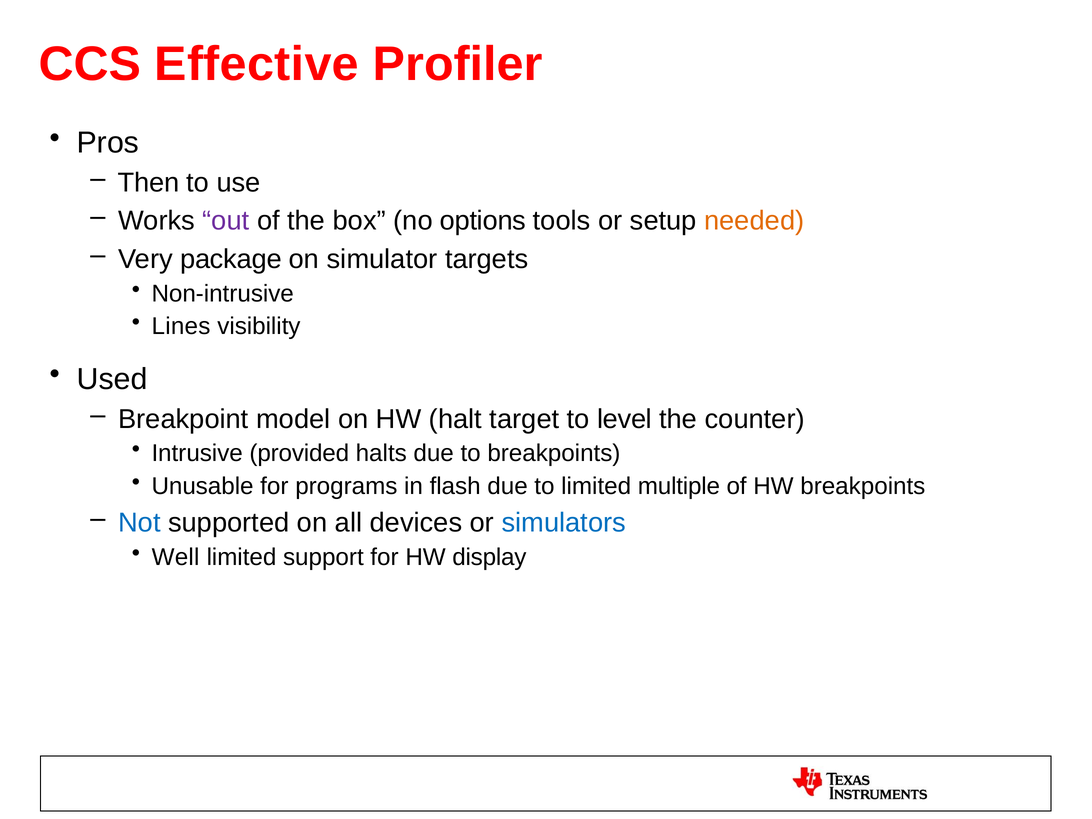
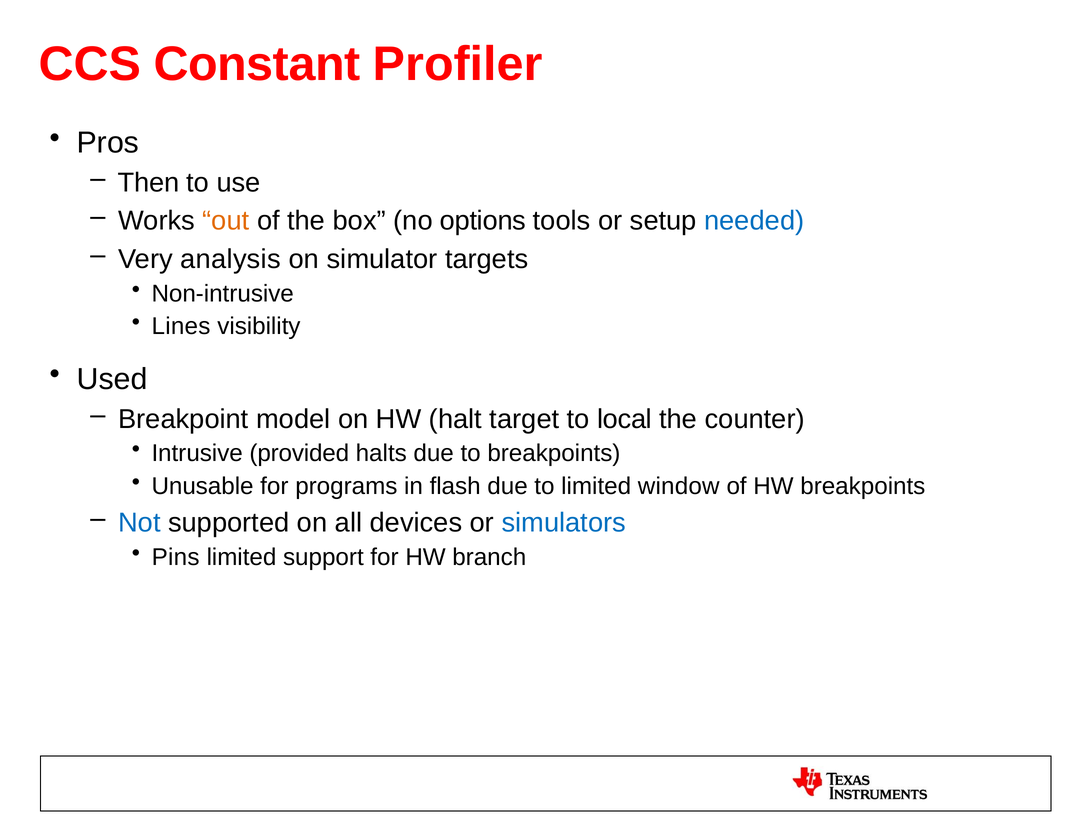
Effective: Effective -> Constant
out colour: purple -> orange
needed colour: orange -> blue
package: package -> analysis
level: level -> local
multiple: multiple -> window
Well: Well -> Pins
display: display -> branch
